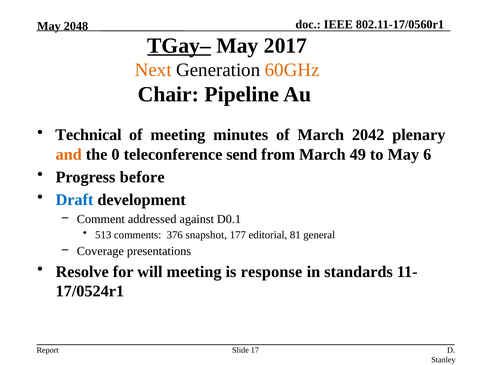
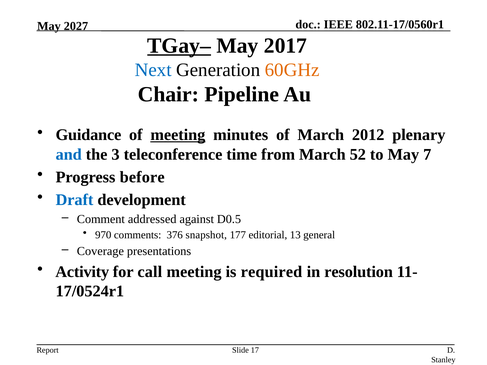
2048: 2048 -> 2027
Next colour: orange -> blue
Technical: Technical -> Guidance
meeting at (178, 135) underline: none -> present
2042: 2042 -> 2012
and colour: orange -> blue
0: 0 -> 3
send: send -> time
49: 49 -> 52
6: 6 -> 7
D0.1: D0.1 -> D0.5
513: 513 -> 970
81: 81 -> 13
Resolve: Resolve -> Activity
will: will -> call
response: response -> required
standards: standards -> resolution
